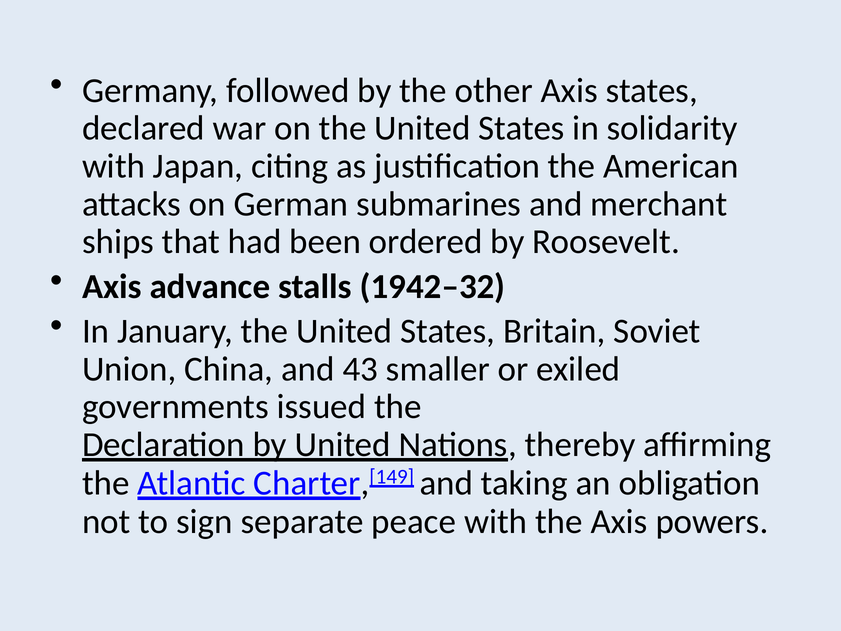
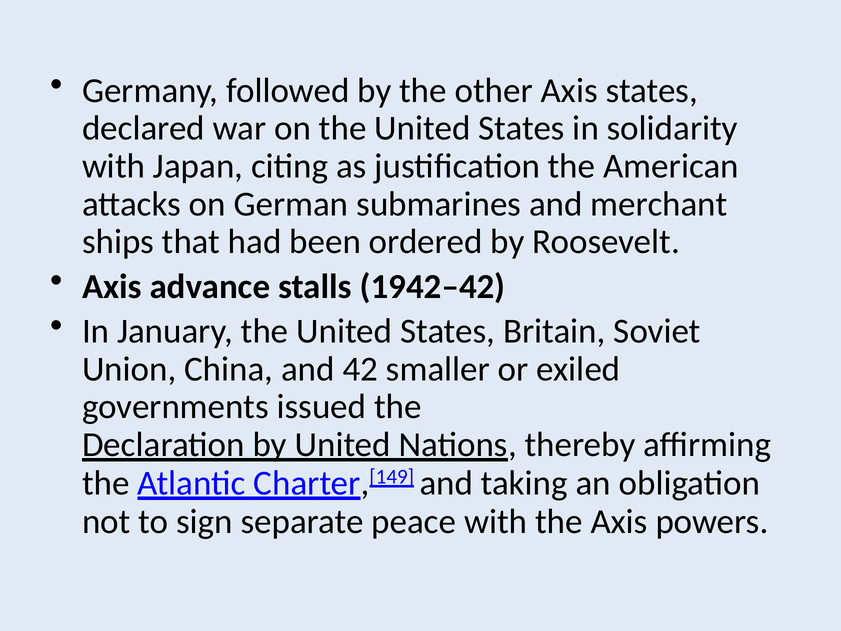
1942–32: 1942–32 -> 1942–42
43: 43 -> 42
